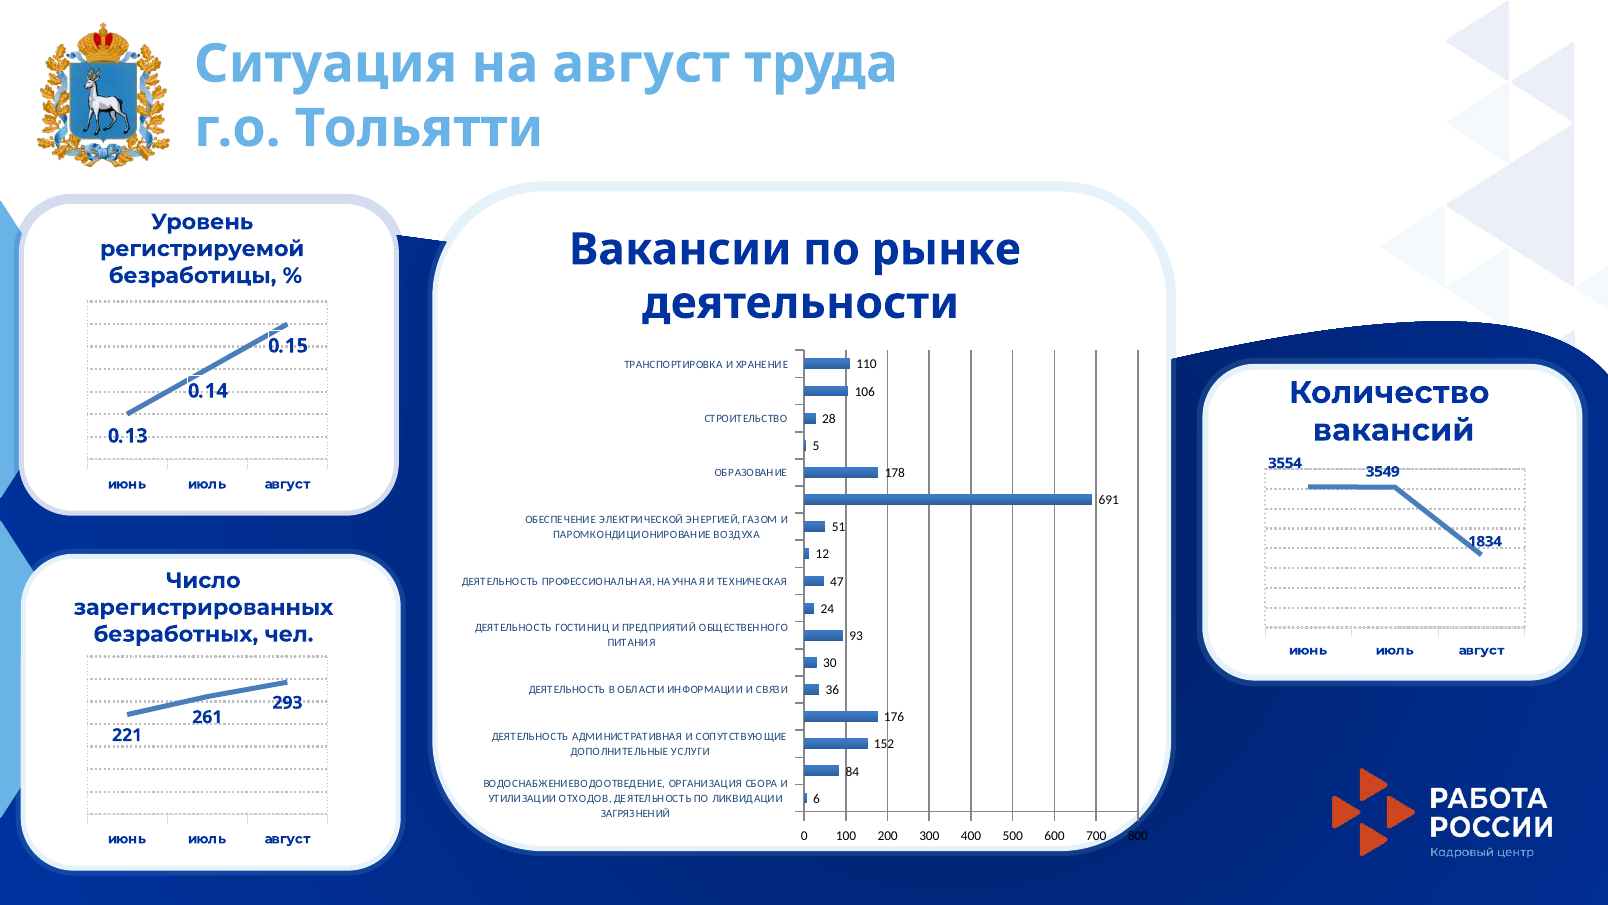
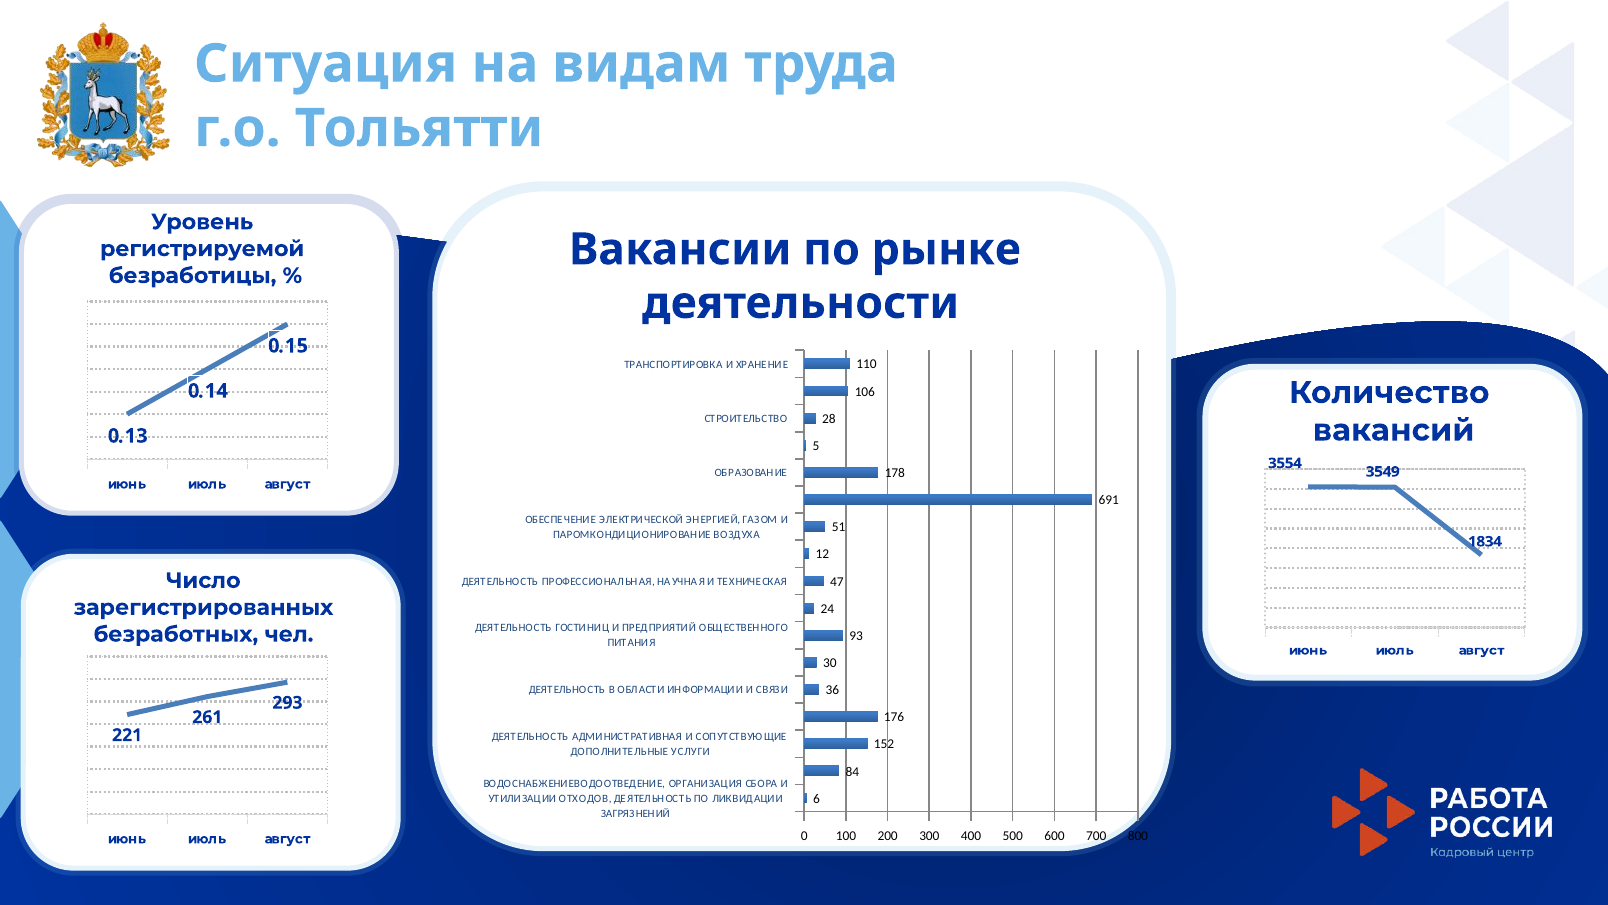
на август: август -> видам
